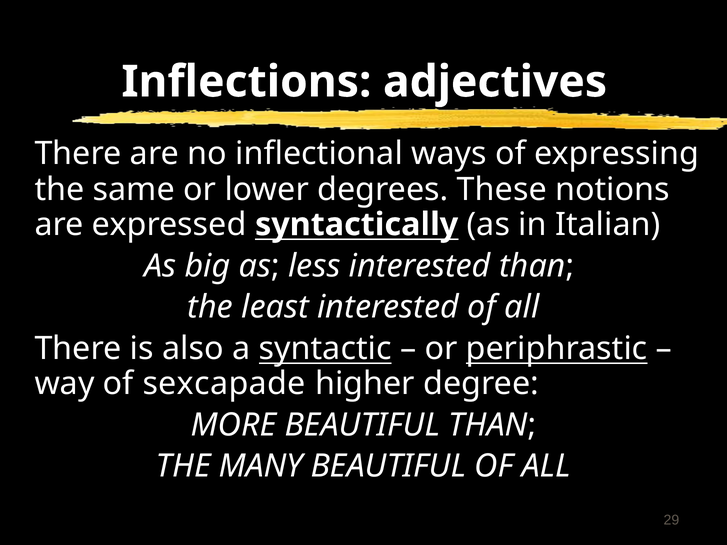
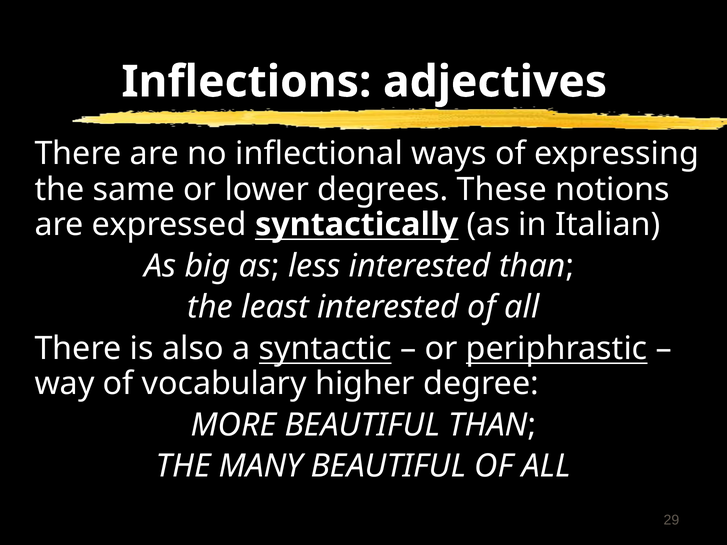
sexcapade: sexcapade -> vocabulary
